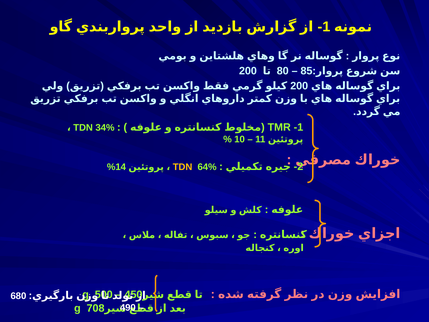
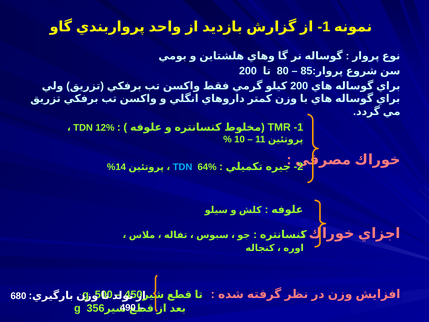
34%: 34% -> 12%
TDN at (183, 167) colour: yellow -> light blue
708: 708 -> 356
